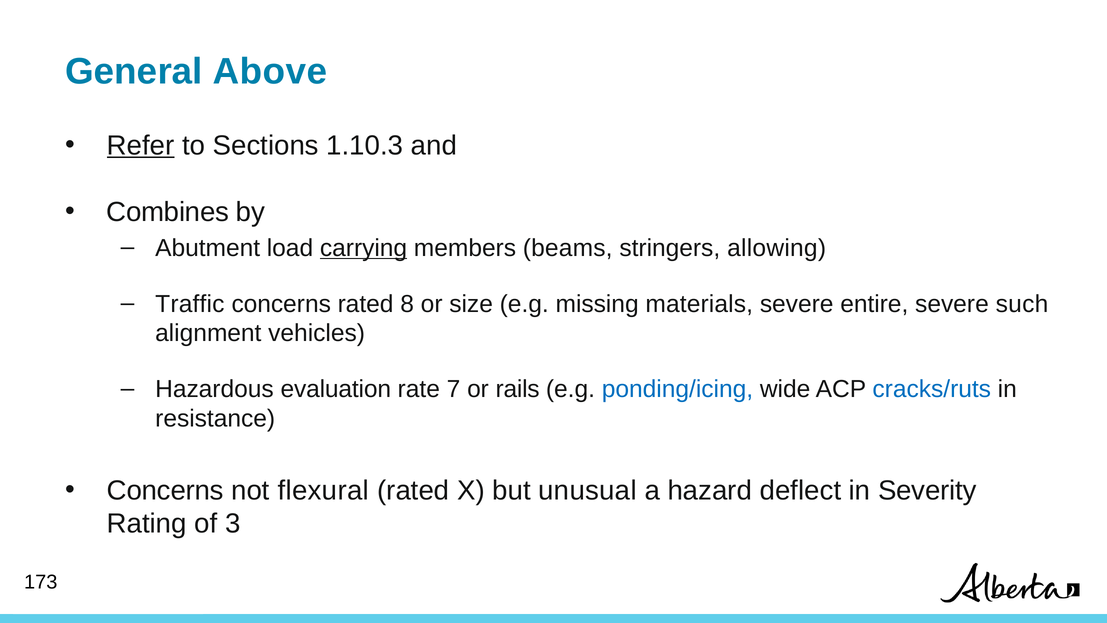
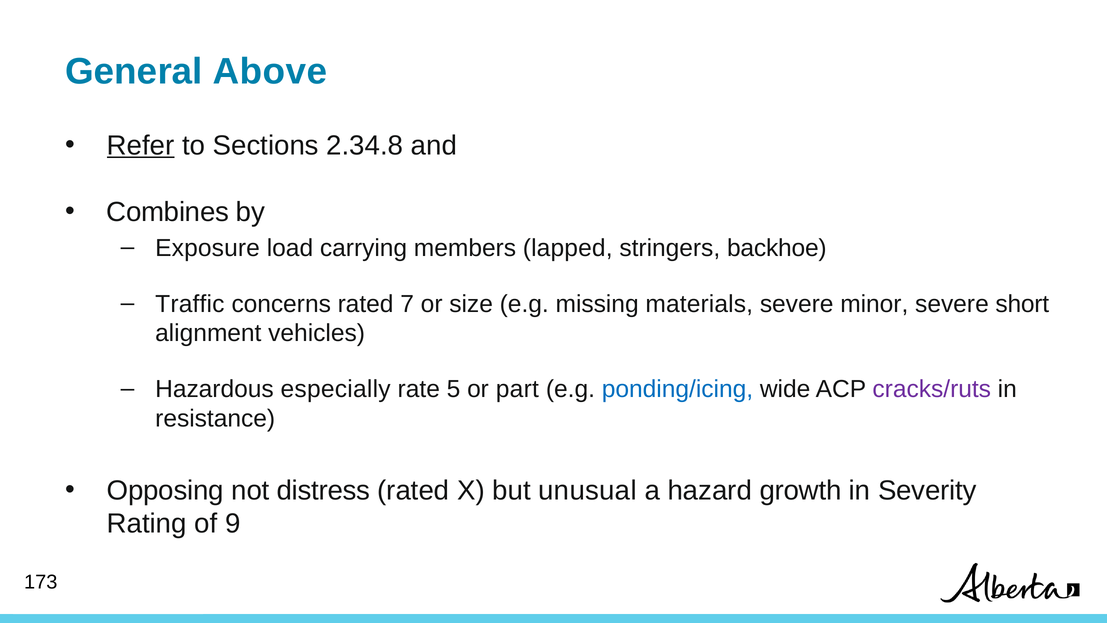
1.10.3: 1.10.3 -> 2.34.8
Abutment: Abutment -> Exposure
carrying underline: present -> none
beams: beams -> lapped
allowing: allowing -> backhoe
8: 8 -> 7
entire: entire -> minor
such: such -> short
evaluation: evaluation -> especially
7: 7 -> 5
rails: rails -> part
cracks/ruts colour: blue -> purple
Concerns at (165, 490): Concerns -> Opposing
flexural: flexural -> distress
deflect: deflect -> growth
3: 3 -> 9
